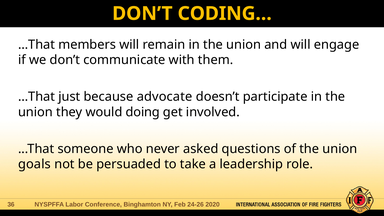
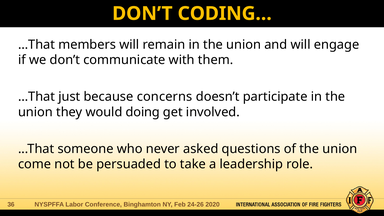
advocate: advocate -> concerns
goals: goals -> come
